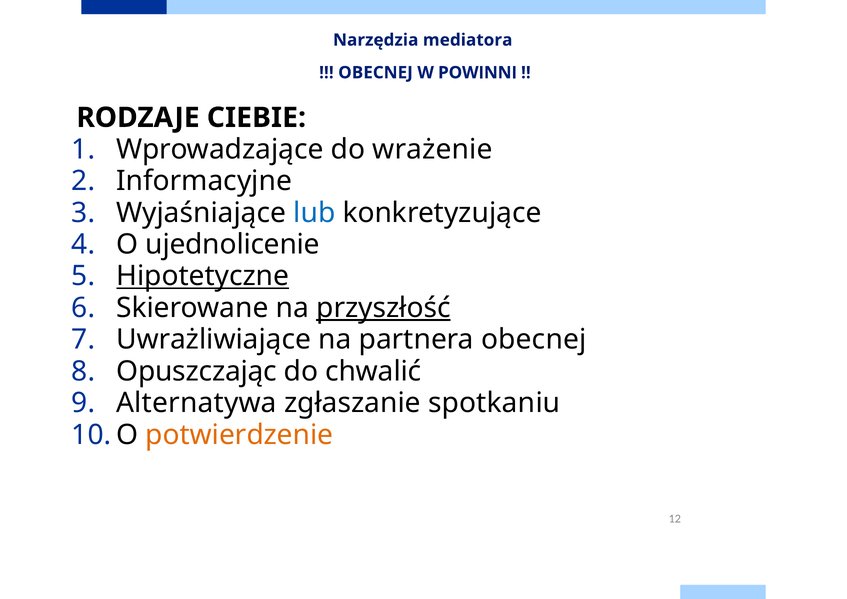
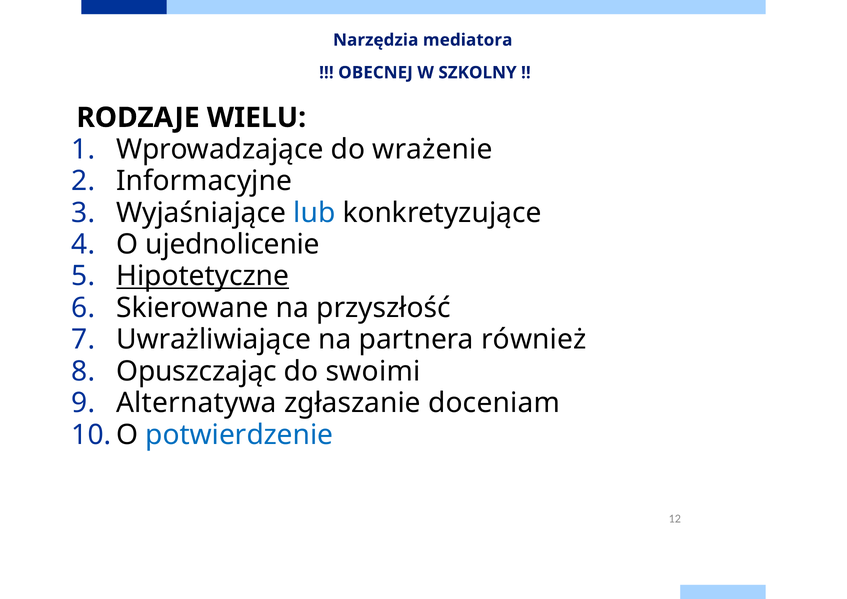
POWINNI: POWINNI -> SZKOLNY
CIEBIE: CIEBIE -> WIELU
przyszłość underline: present -> none
partnera obecnej: obecnej -> również
chwalić: chwalić -> swoimi
spotkaniu: spotkaniu -> doceniam
potwierdzenie colour: orange -> blue
